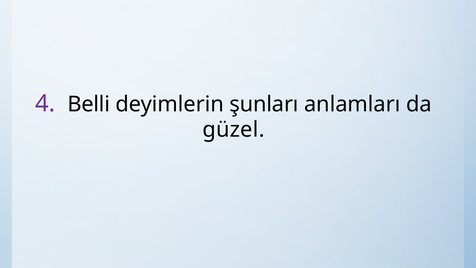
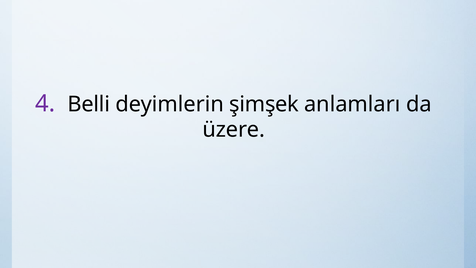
şunları: şunları -> şimşek
güzel: güzel -> üzere
